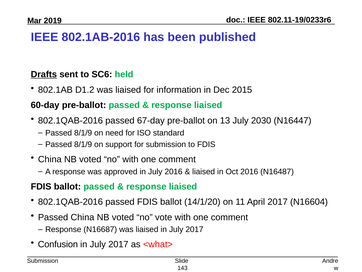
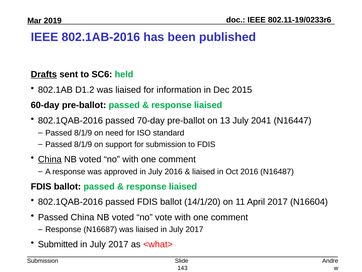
67-day: 67-day -> 70-day
2030: 2030 -> 2041
China at (50, 159) underline: none -> present
Confusion: Confusion -> Submitted
